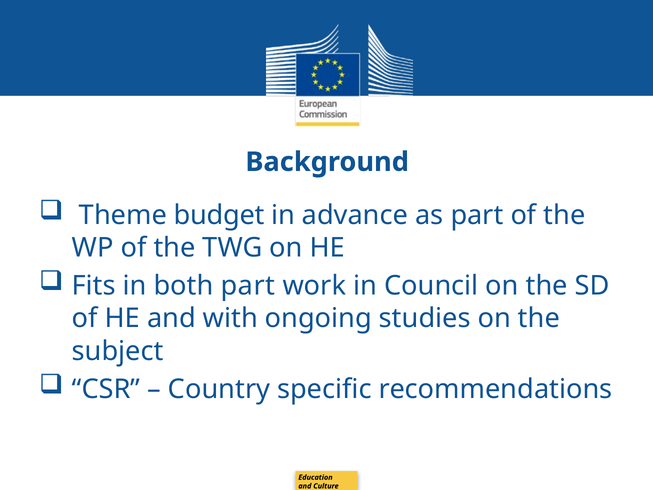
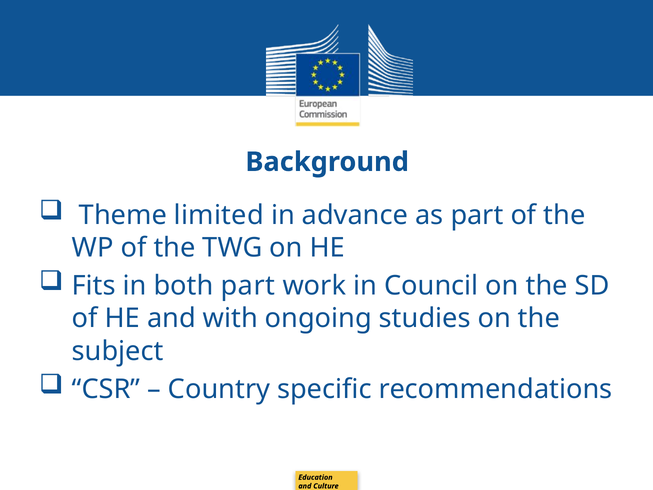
budget: budget -> limited
